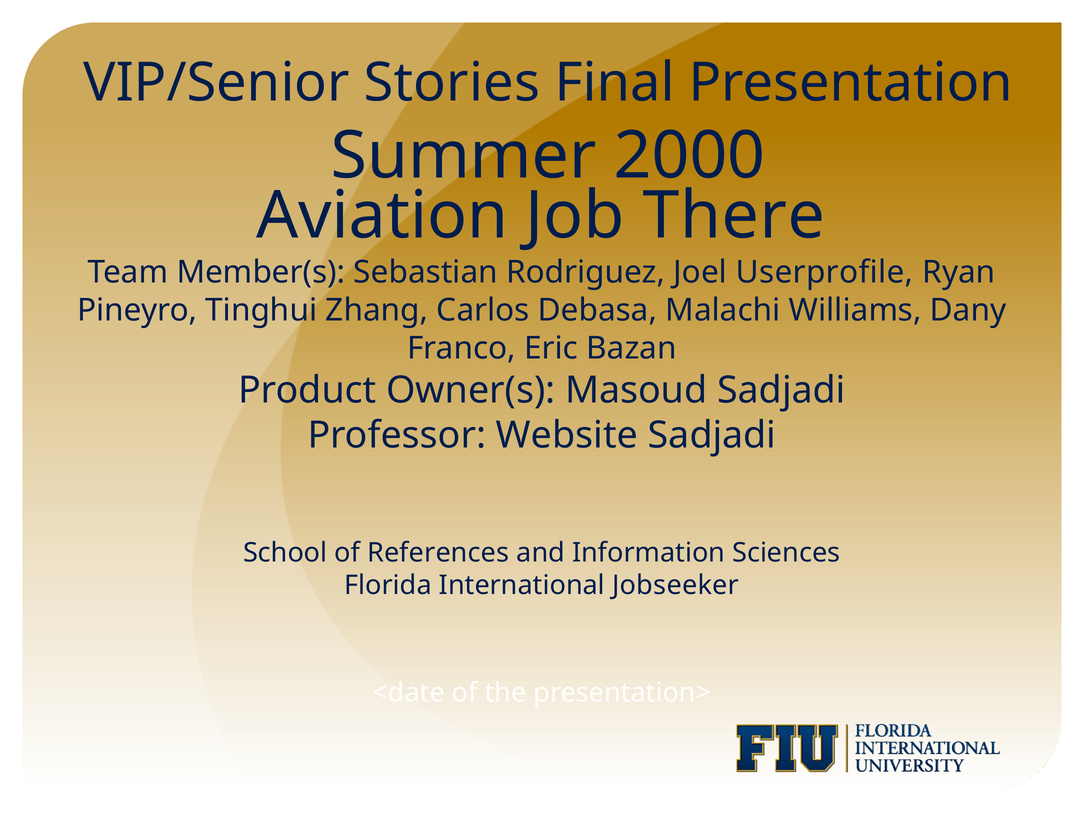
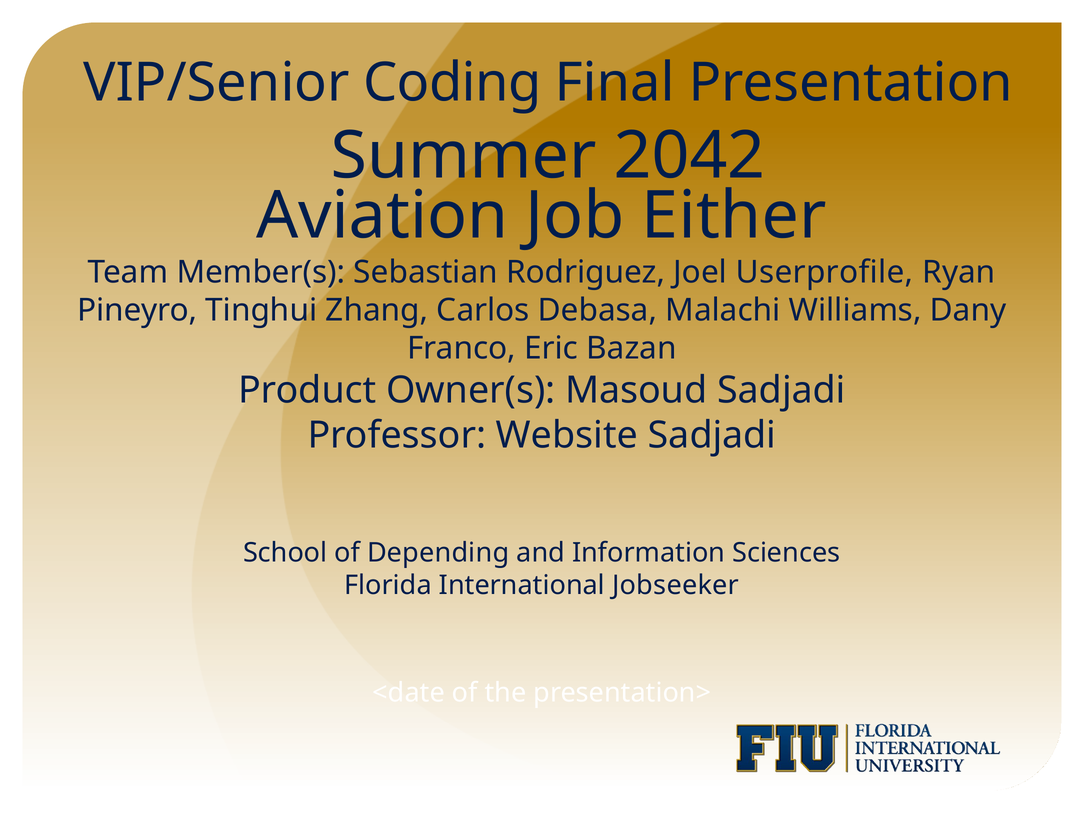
Stories: Stories -> Coding
2000: 2000 -> 2042
There: There -> Either
References: References -> Depending
